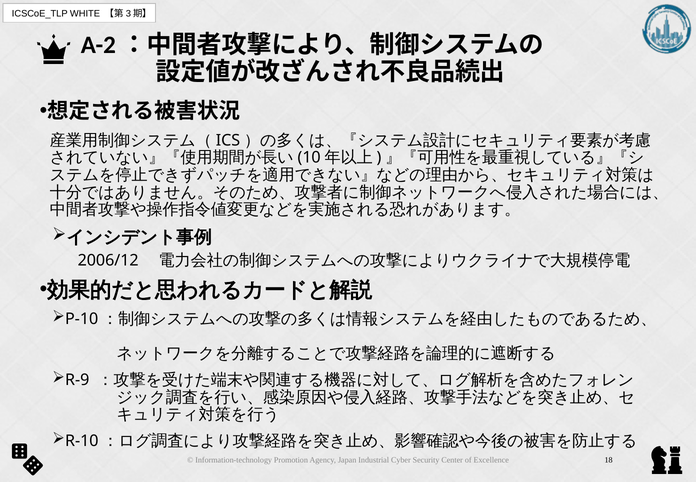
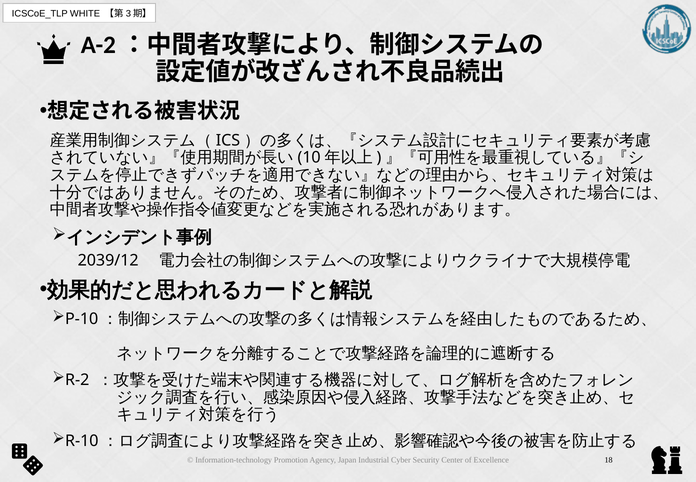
2006/12: 2006/12 -> 2039/12
R-9: R-9 -> R-2
